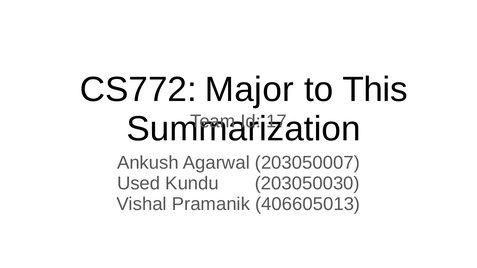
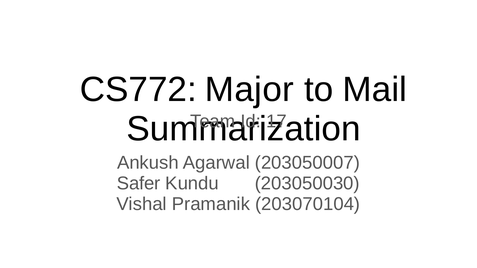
This: This -> Mail
Used: Used -> Safer
406605013: 406605013 -> 203070104
